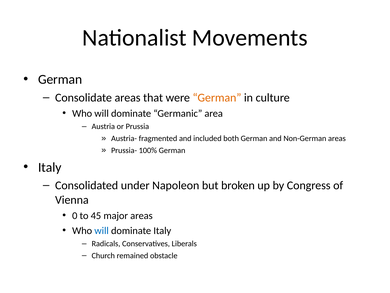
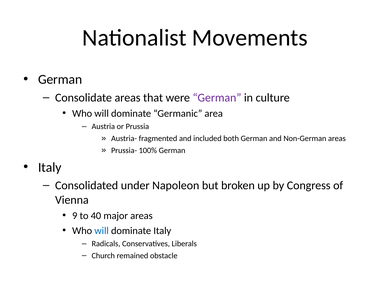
German at (217, 97) colour: orange -> purple
0: 0 -> 9
45: 45 -> 40
